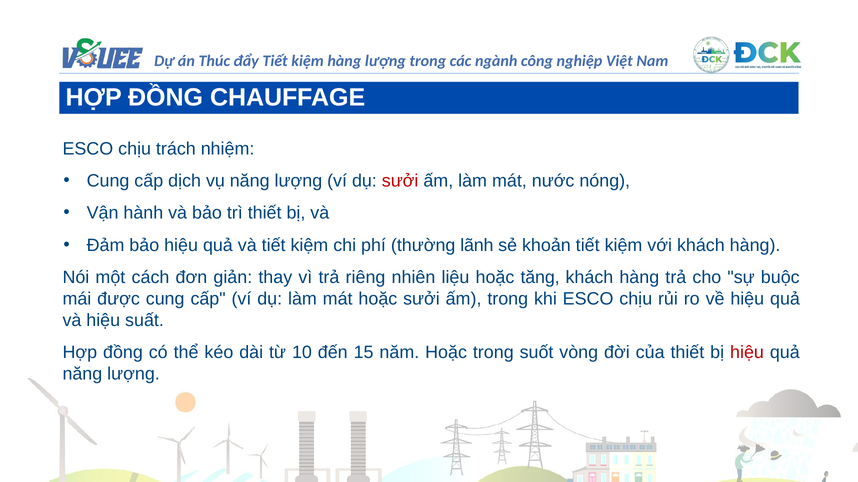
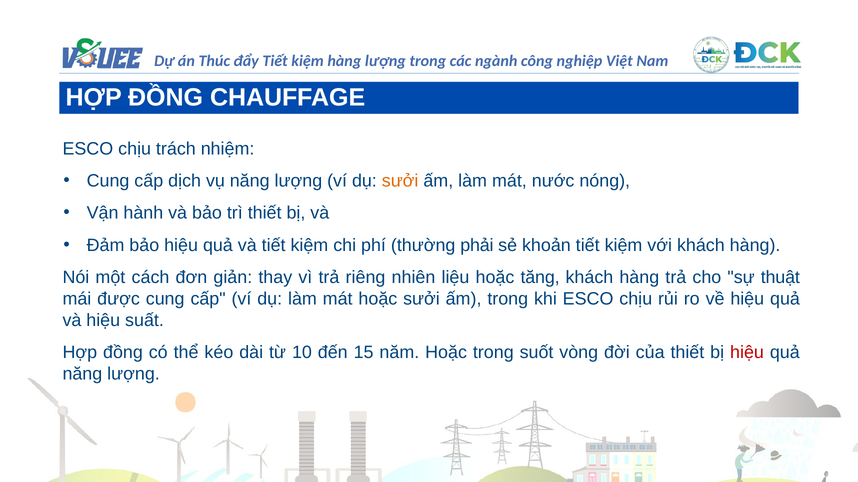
sưởi at (400, 181) colour: red -> orange
lãnh: lãnh -> phải
buộc: buộc -> thuật
